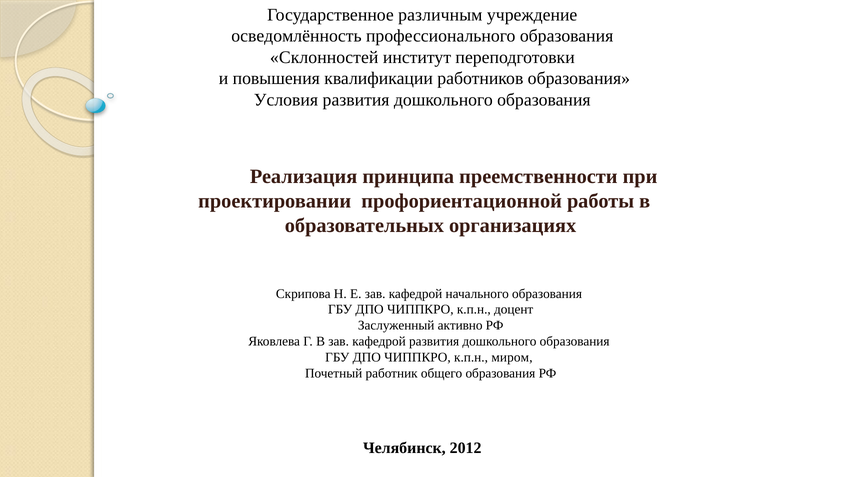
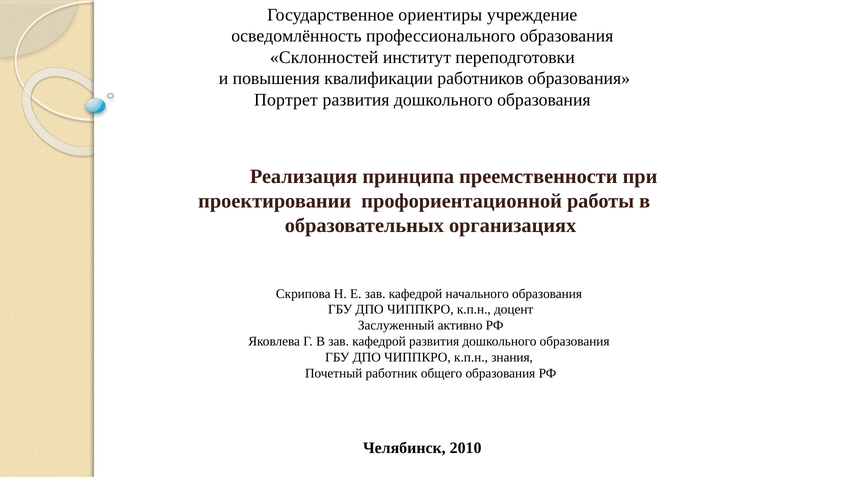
различным: различным -> ориентиры
Условия: Условия -> Портрет
миром: миром -> знания
2012: 2012 -> 2010
